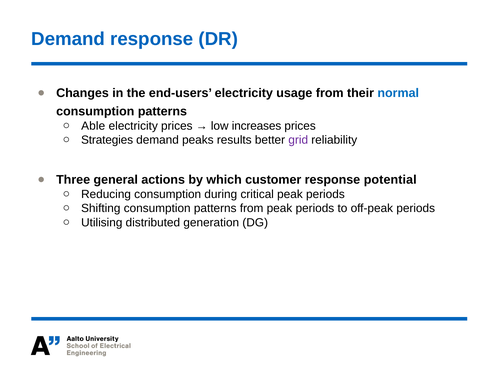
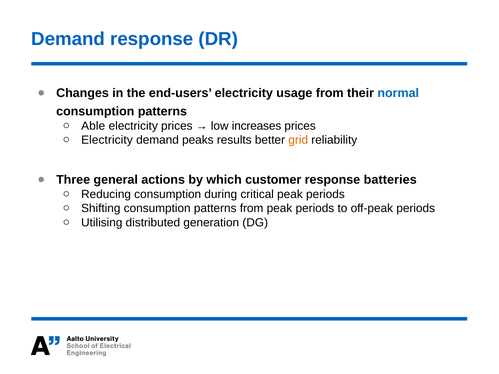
Strategies at (107, 140): Strategies -> Electricity
grid colour: purple -> orange
potential: potential -> batteries
